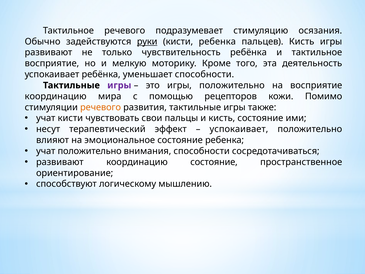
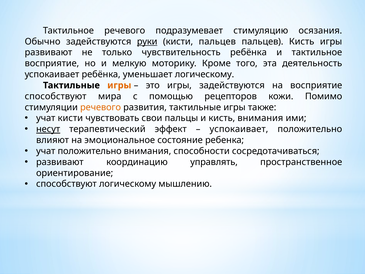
кисти ребенка: ребенка -> пальцев
уменьшает способности: способности -> логическому
игры at (119, 85) colour: purple -> orange
игры положительно: положительно -> задействуются
координацию at (56, 96): координацию -> способствуют
кисть состояние: состояние -> внимания
несут underline: none -> present
координацию состояние: состояние -> управлять
